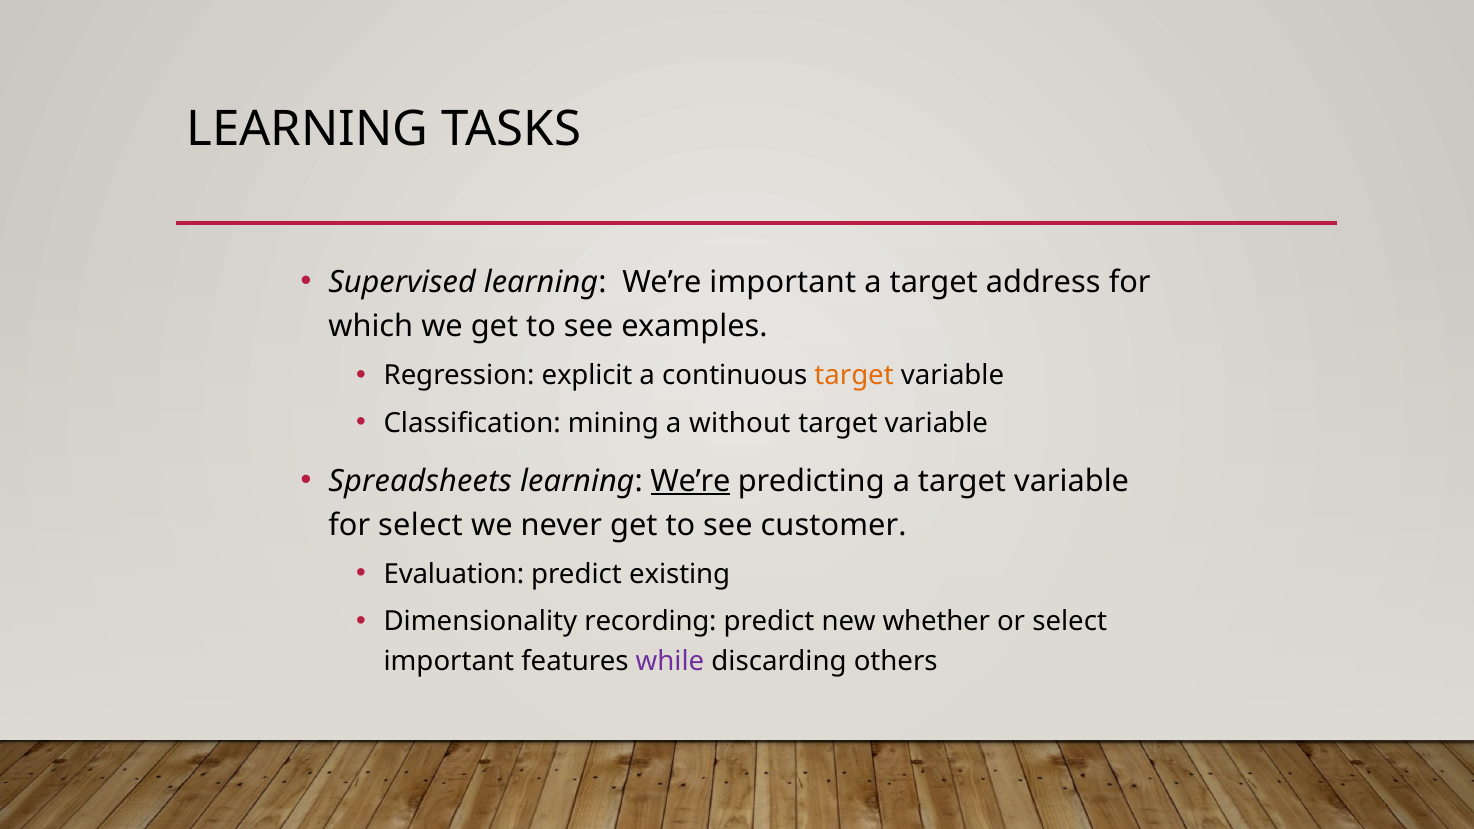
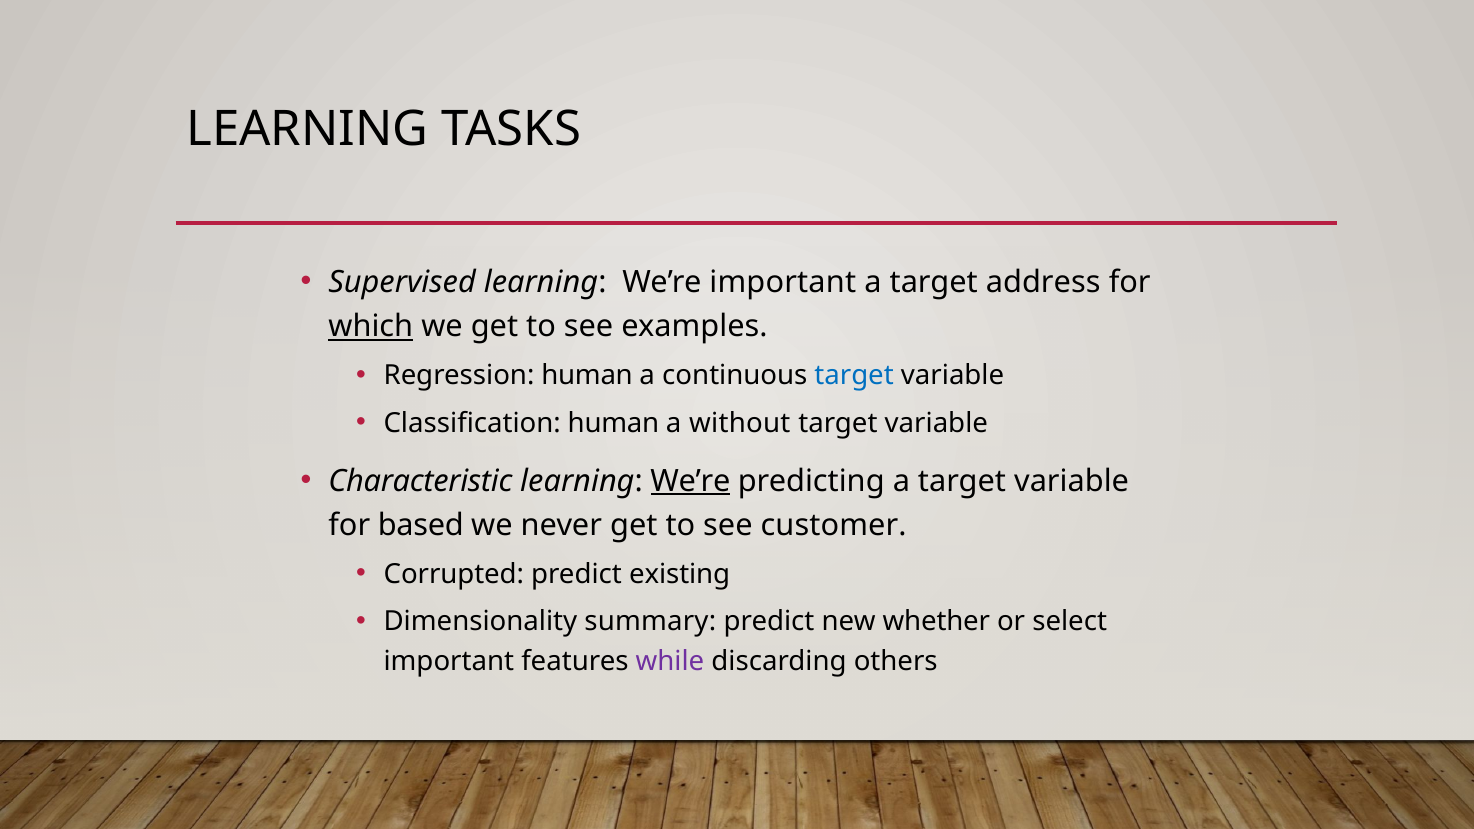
which underline: none -> present
Regression explicit: explicit -> human
target at (854, 376) colour: orange -> blue
Classification mining: mining -> human
Spreadsheets: Spreadsheets -> Characteristic
for select: select -> based
Evaluation: Evaluation -> Corrupted
recording: recording -> summary
